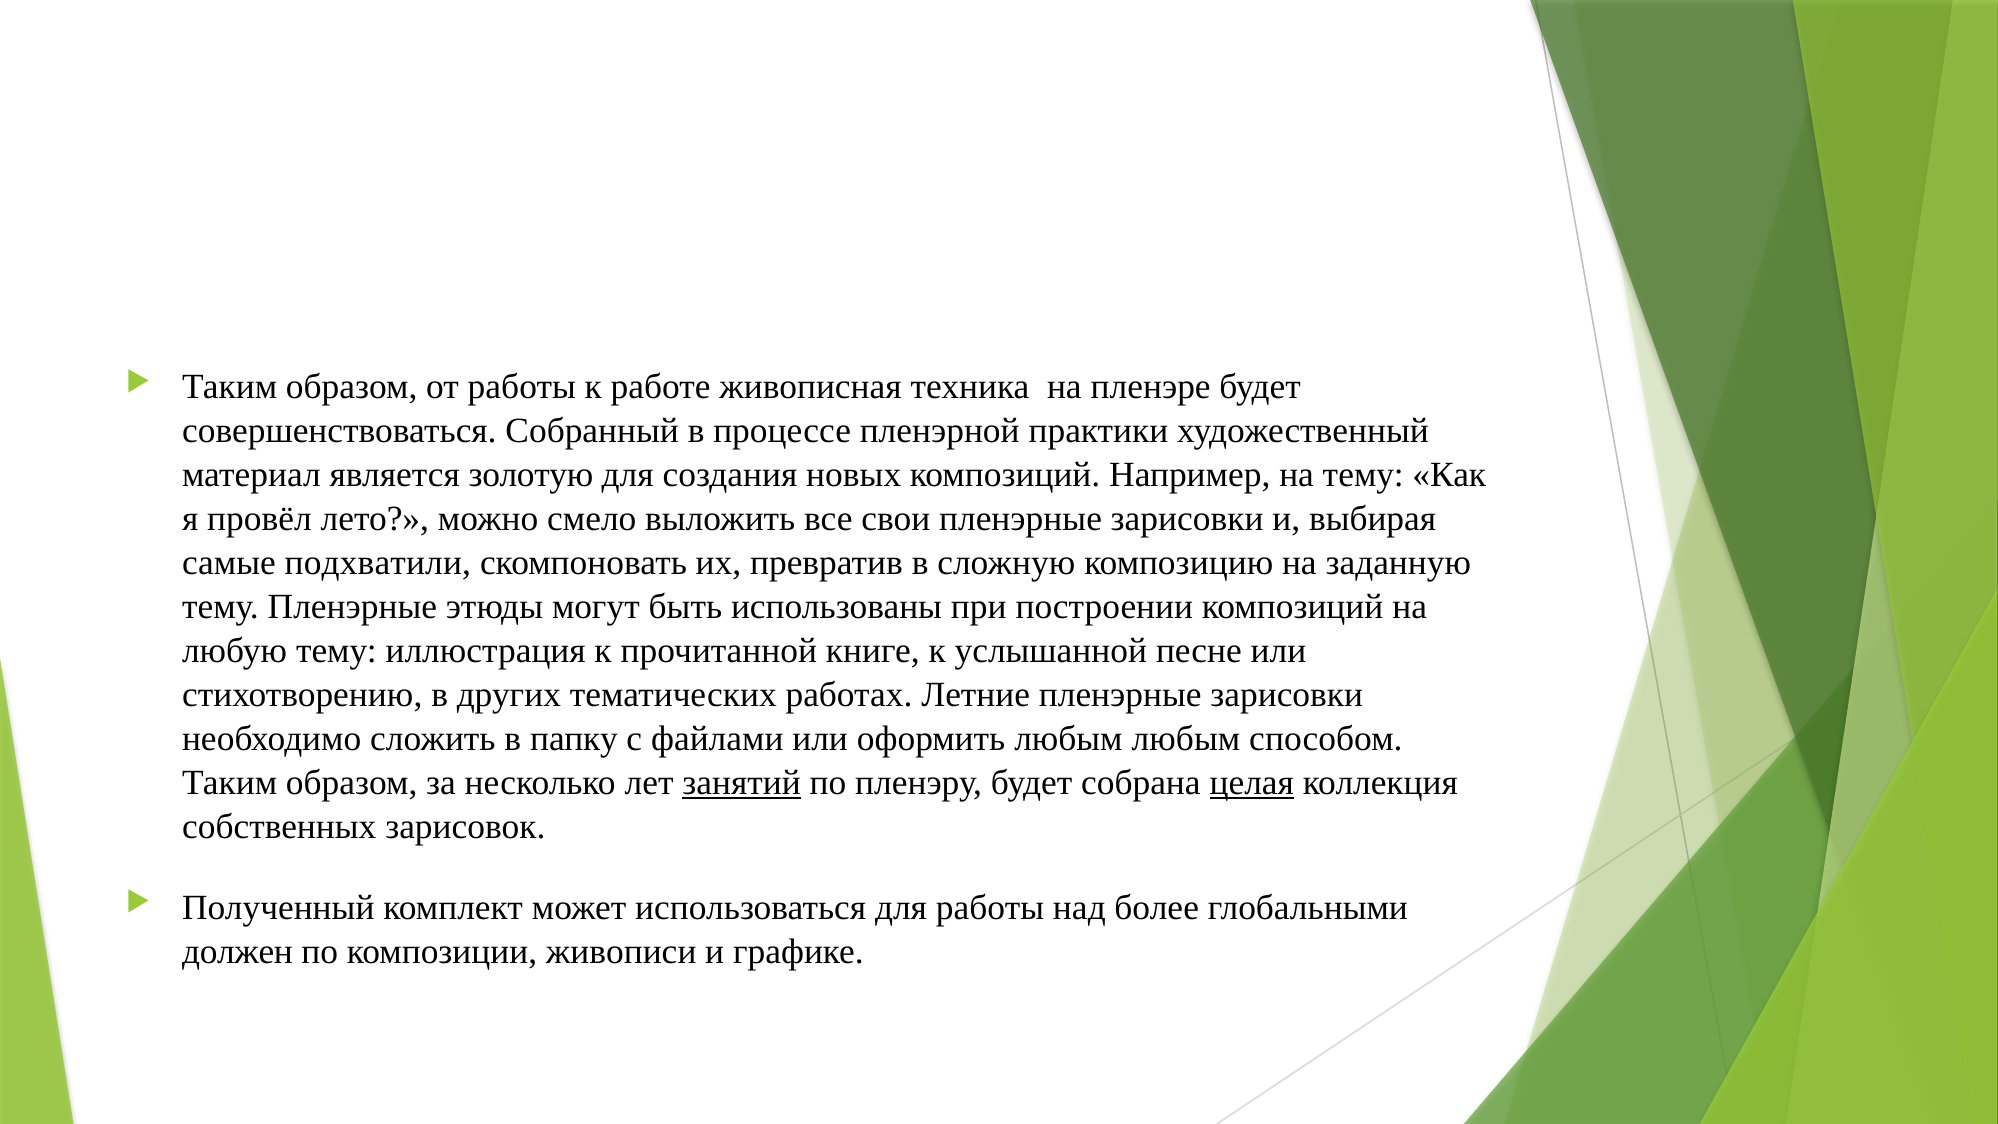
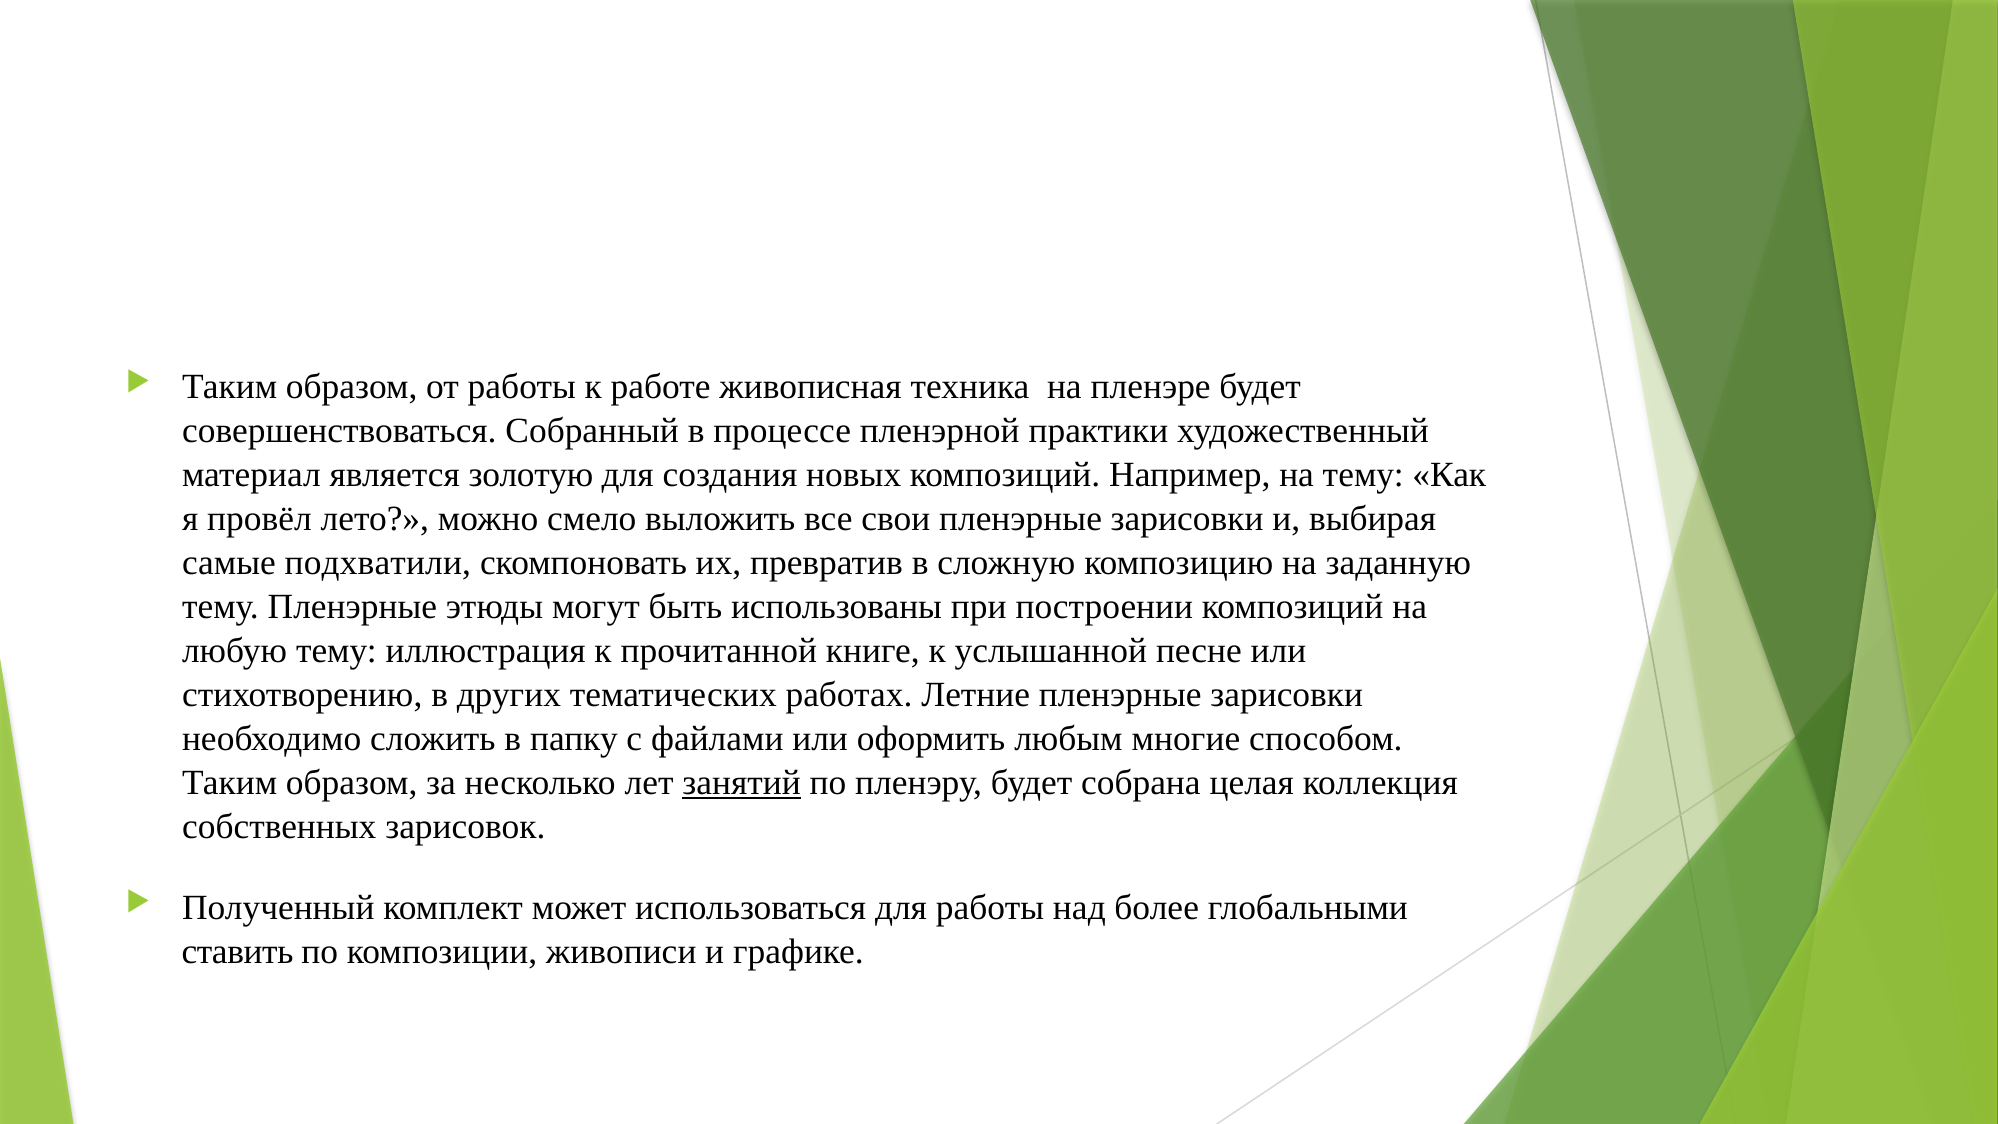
любым любым: любым -> многие
целая underline: present -> none
должен: должен -> ставить
